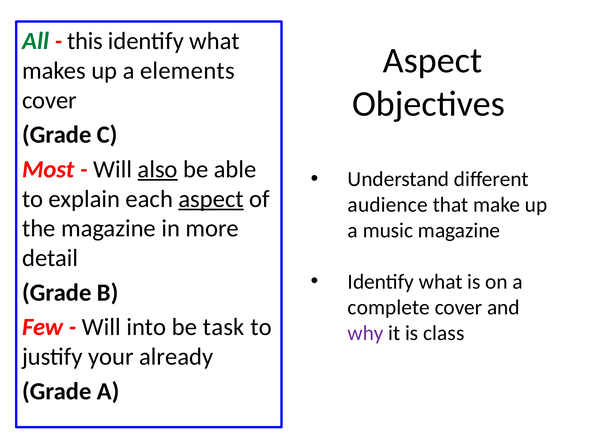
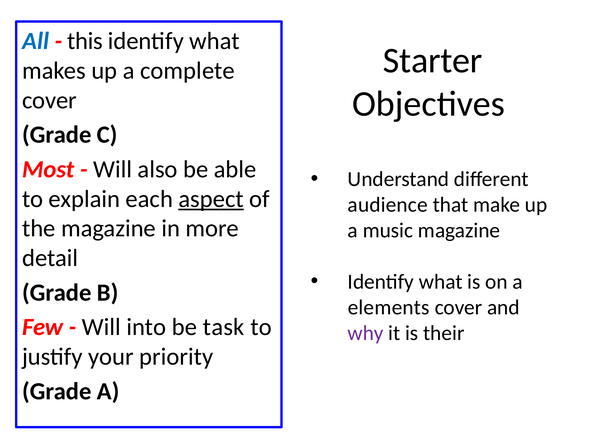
All colour: green -> blue
Aspect at (433, 61): Aspect -> Starter
elements: elements -> complete
also underline: present -> none
complete: complete -> elements
class: class -> their
already: already -> priority
